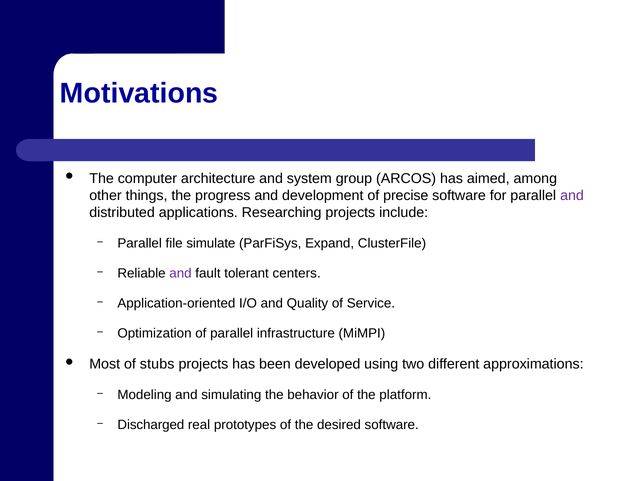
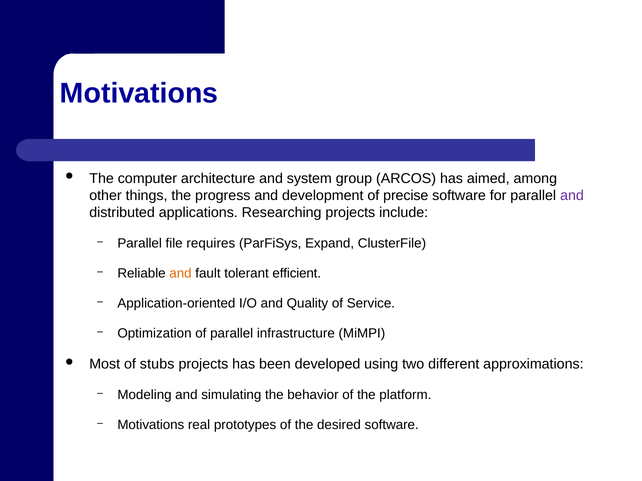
simulate: simulate -> requires
and at (180, 274) colour: purple -> orange
centers: centers -> efficient
Discharged at (151, 425): Discharged -> Motivations
